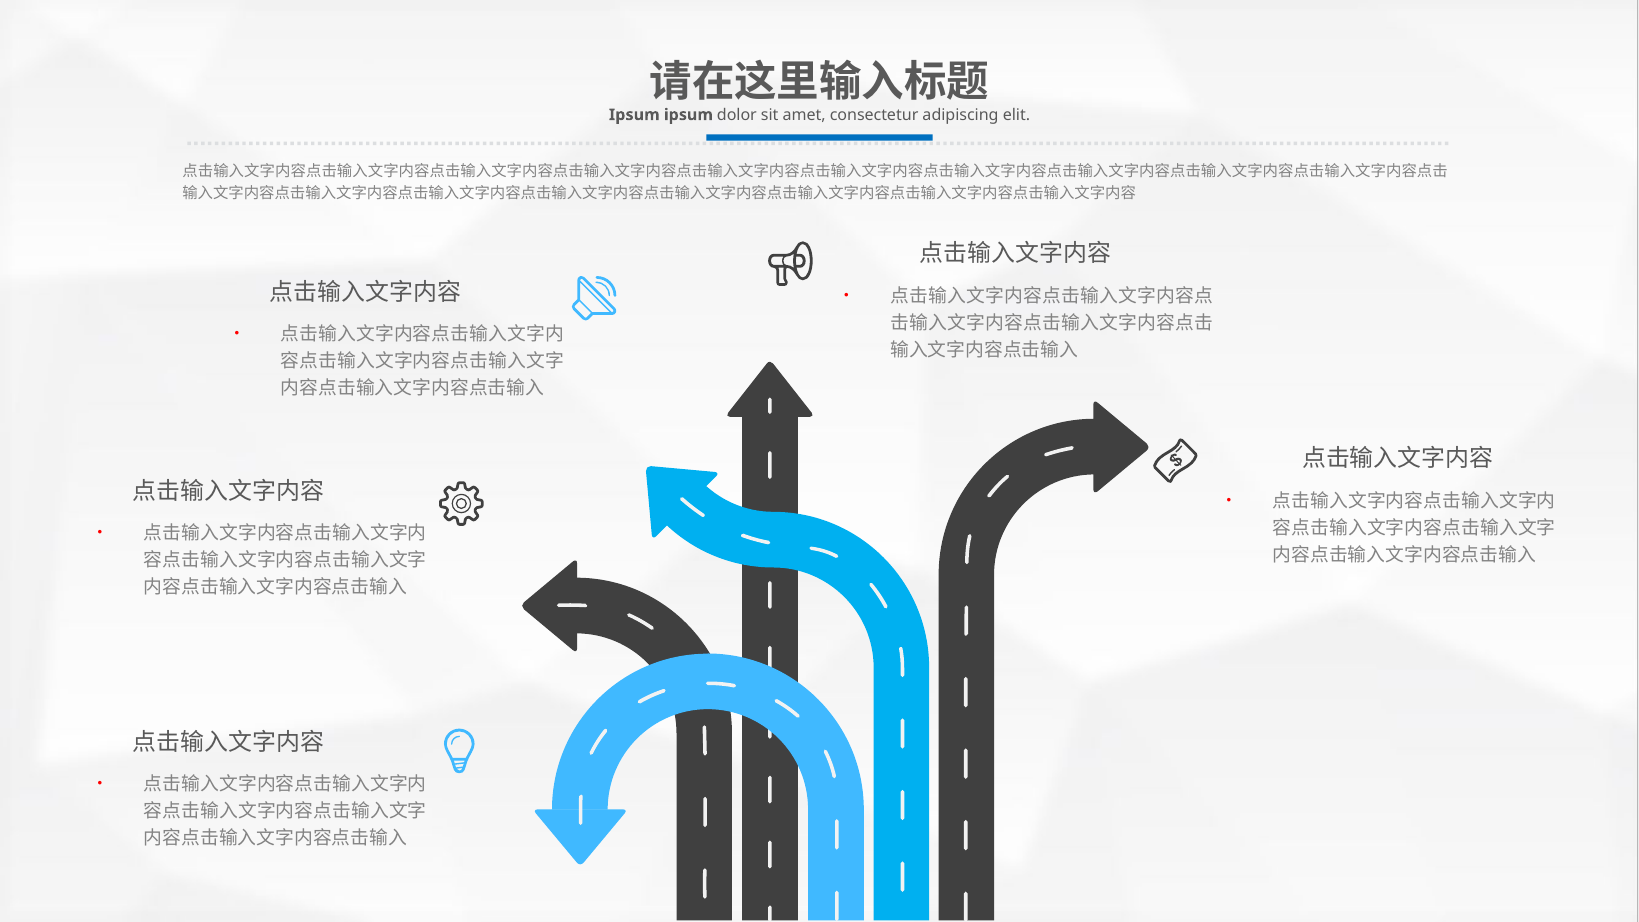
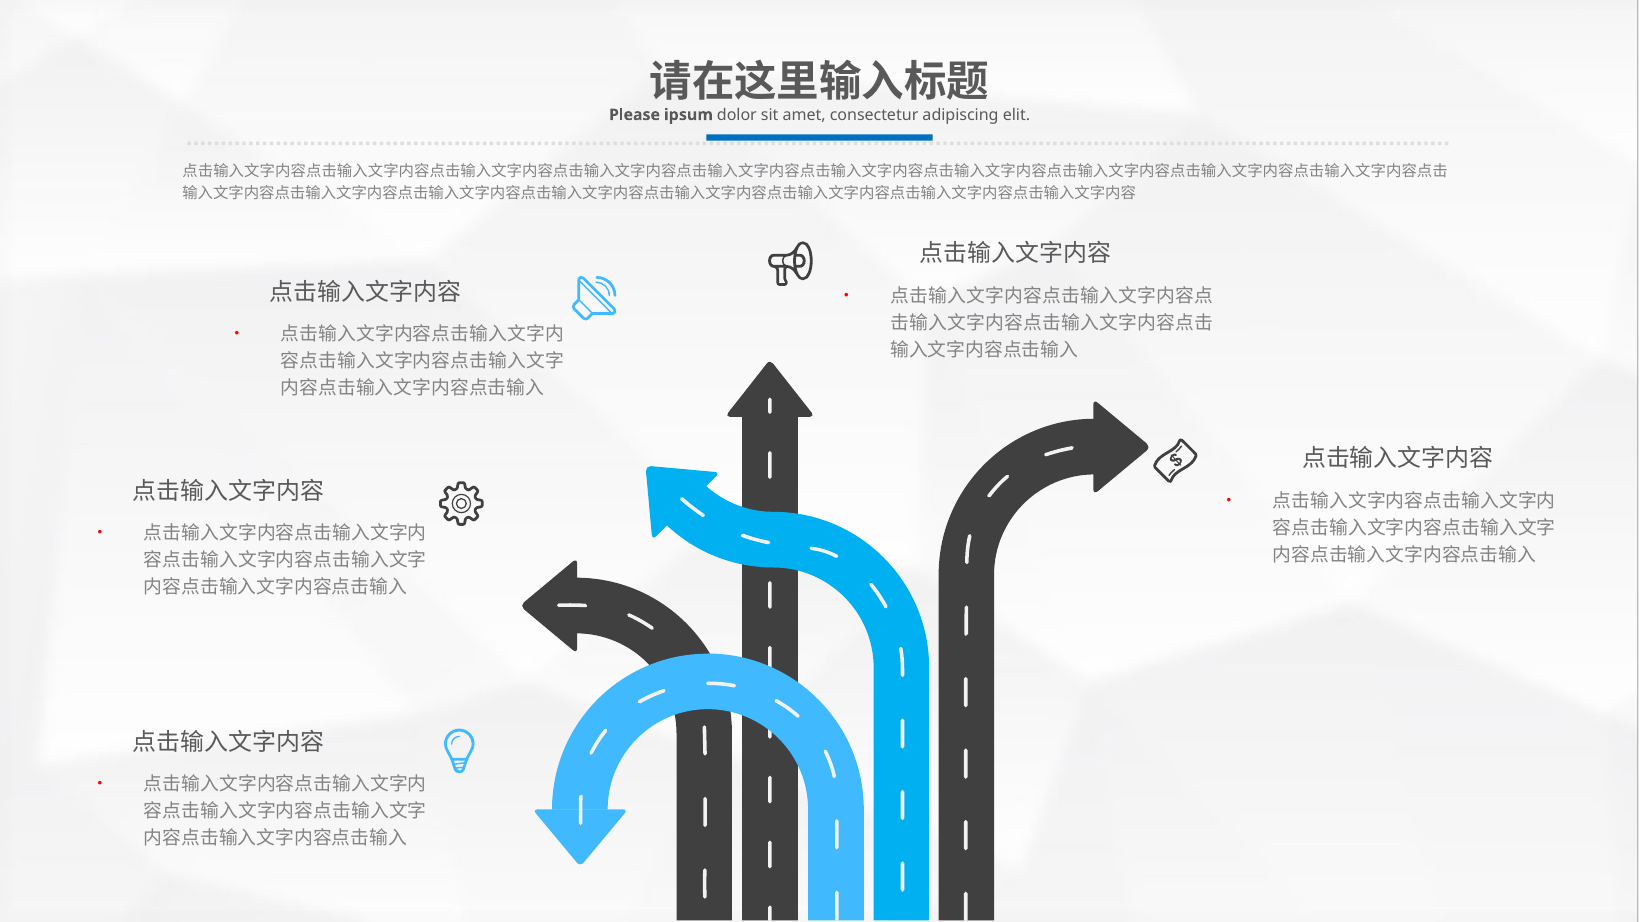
Ipsum at (634, 115): Ipsum -> Please
